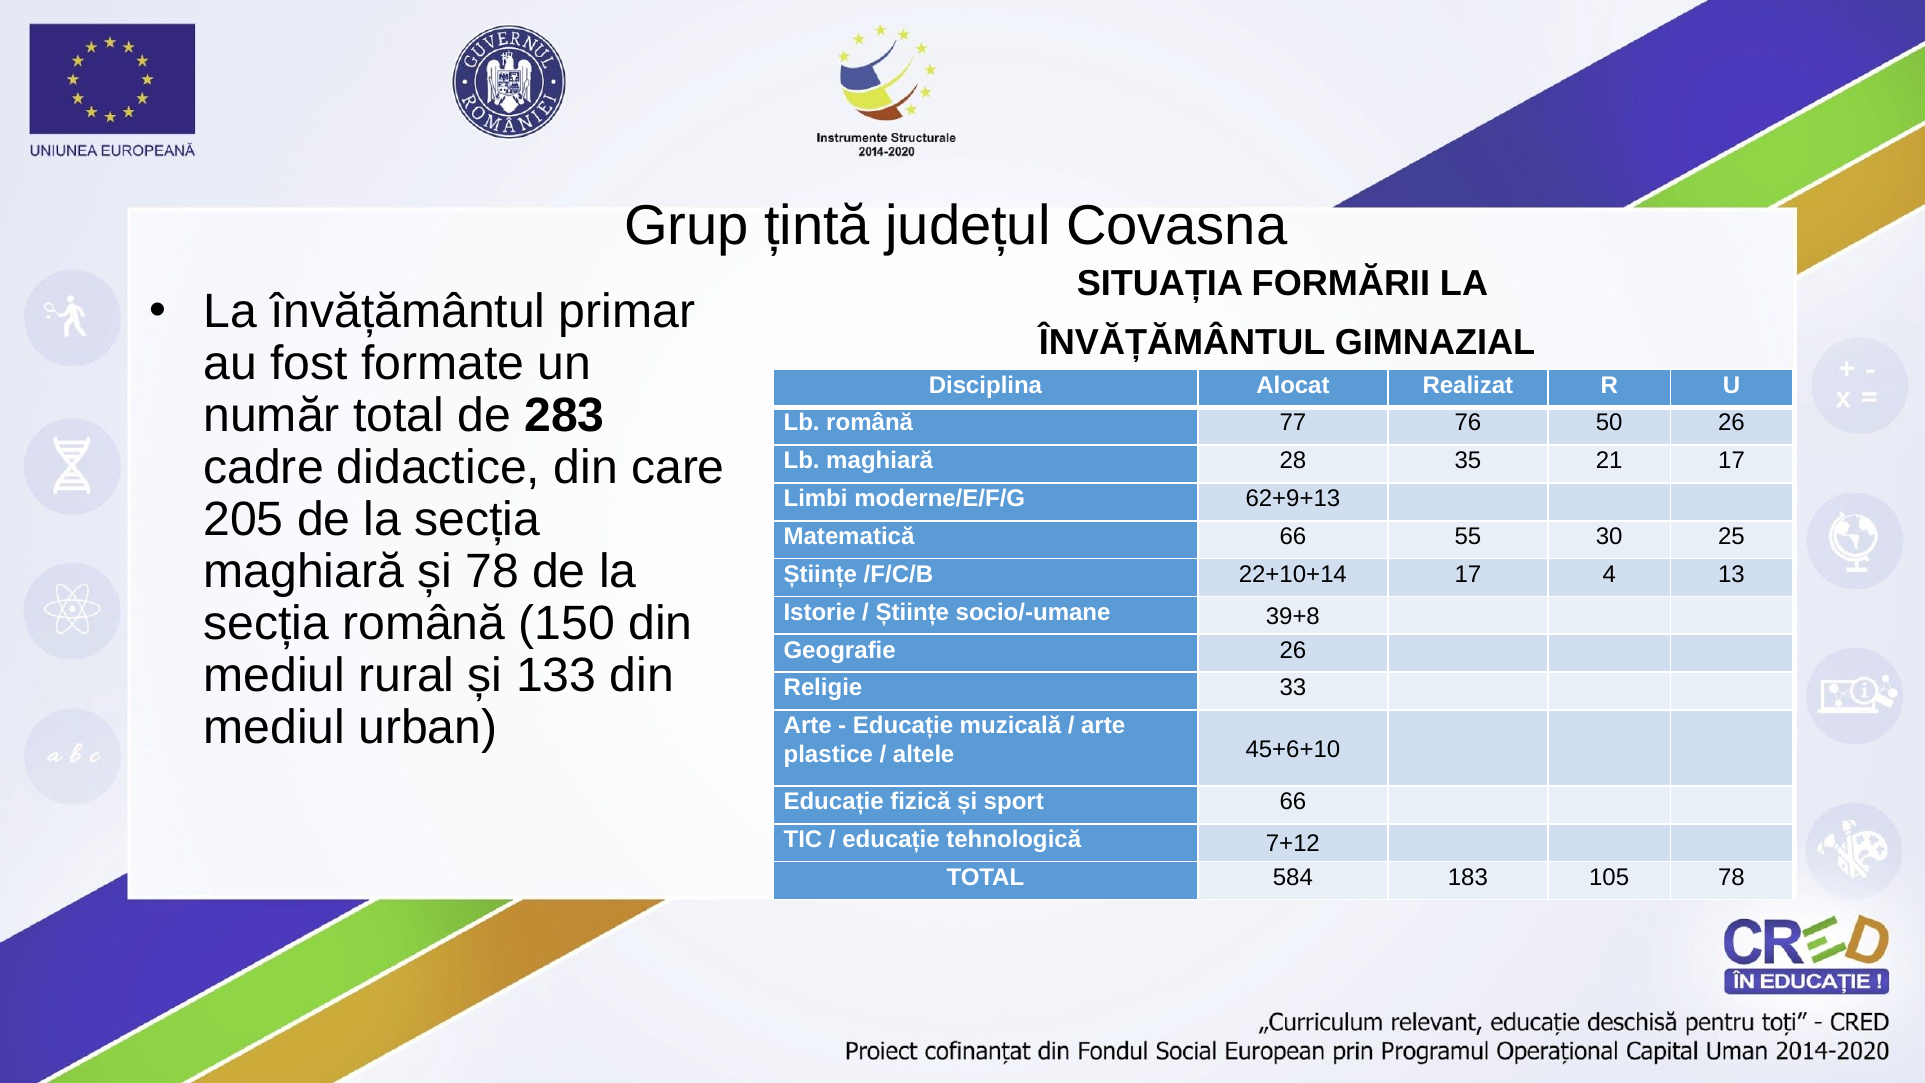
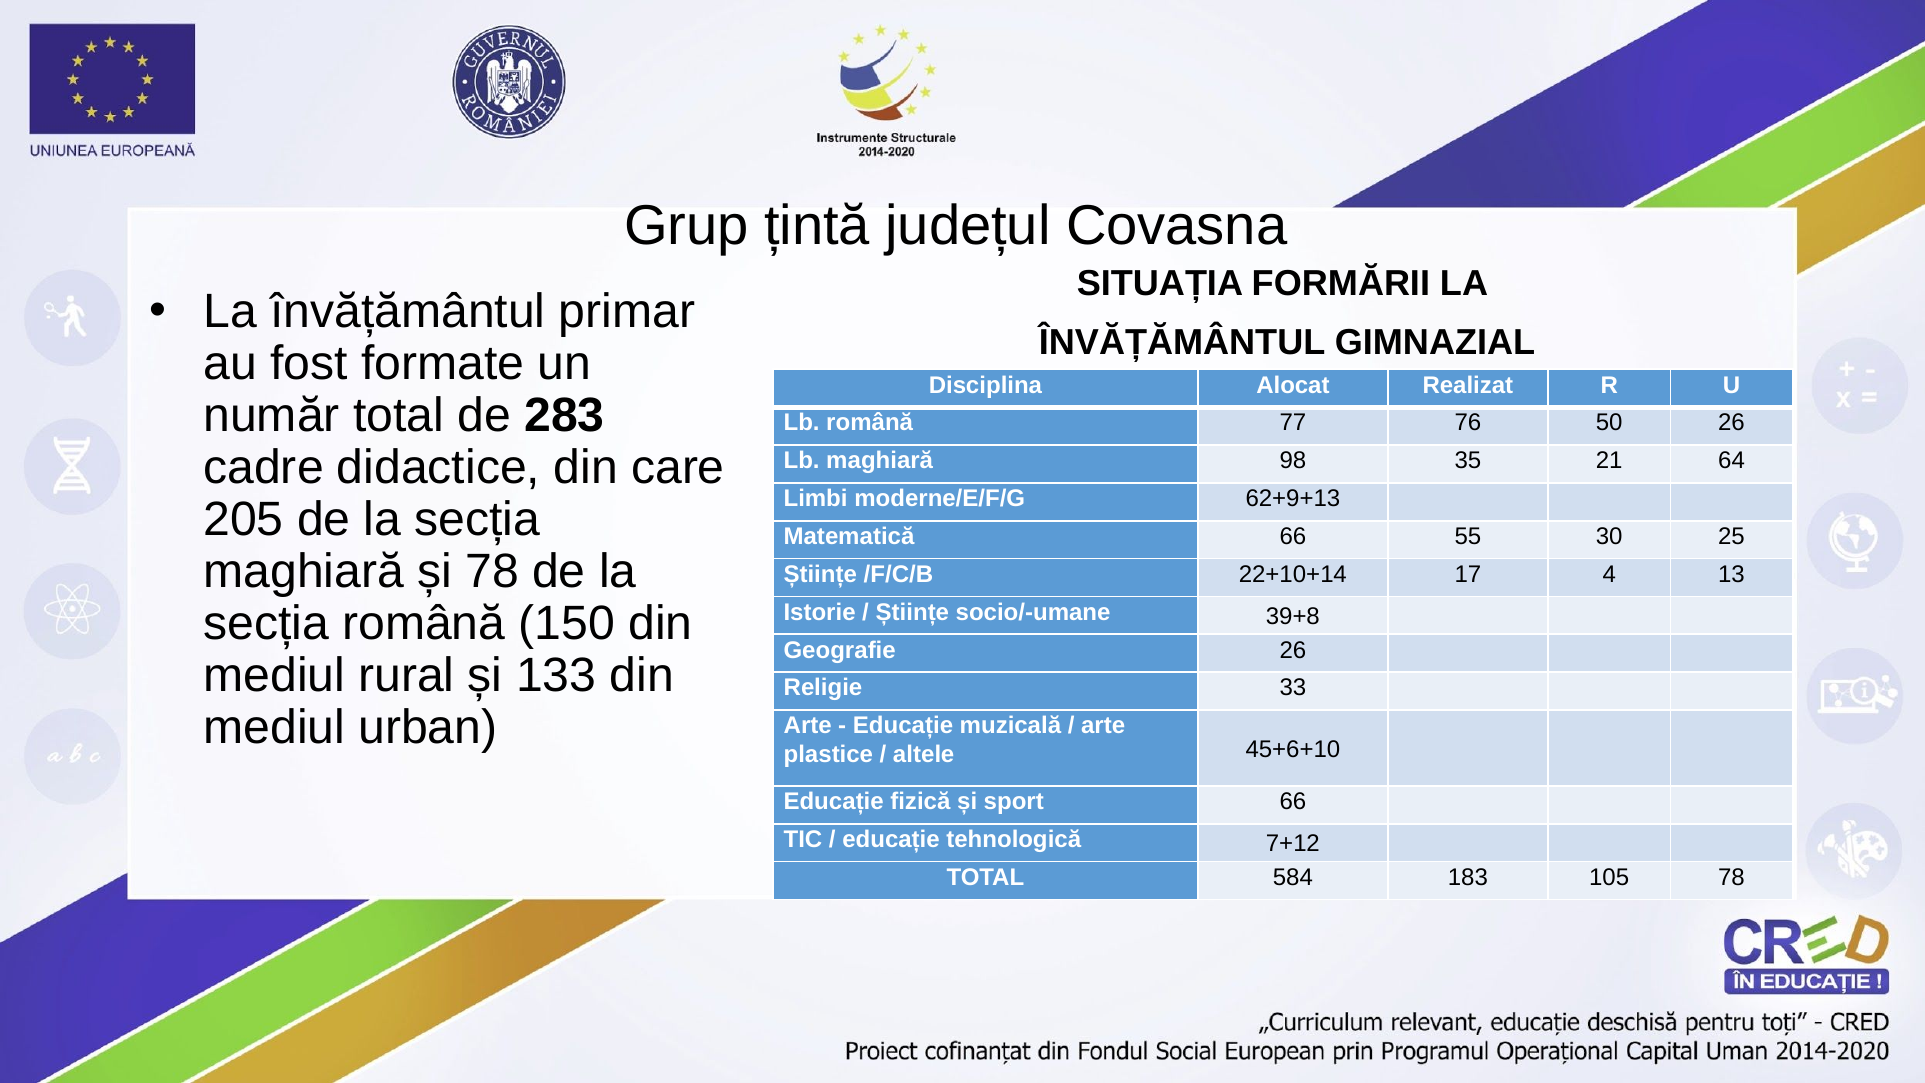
28: 28 -> 98
21 17: 17 -> 64
